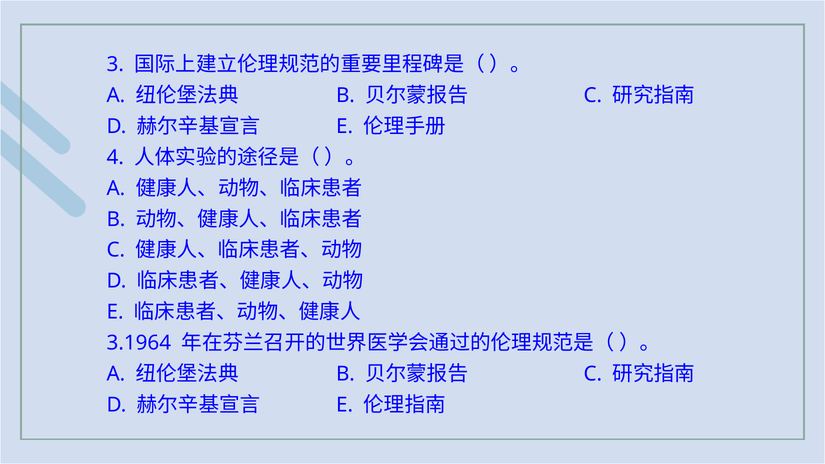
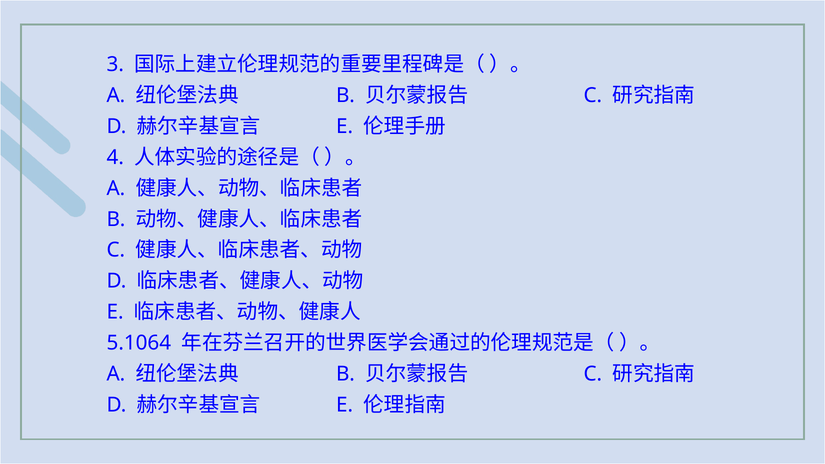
3.1964: 3.1964 -> 5.1064
